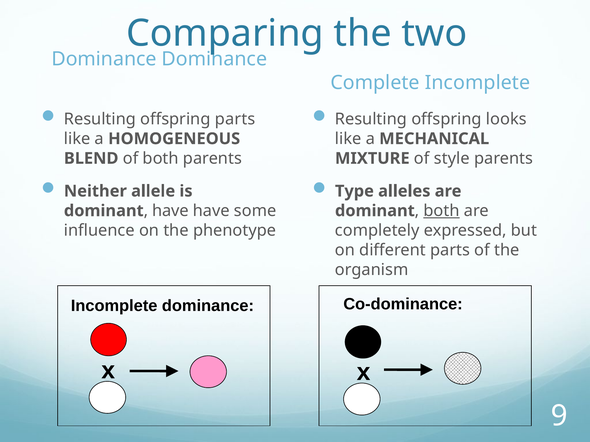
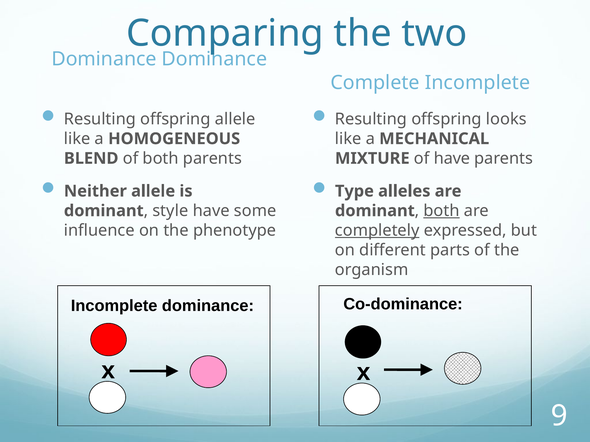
offspring parts: parts -> allele
of style: style -> have
have at (170, 211): have -> style
completely underline: none -> present
